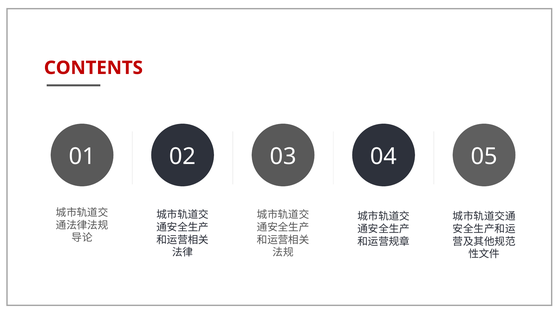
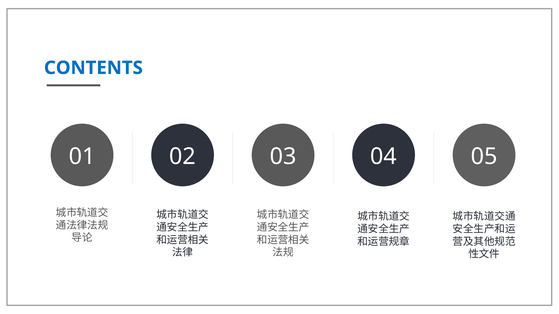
CONTENTS colour: red -> blue
